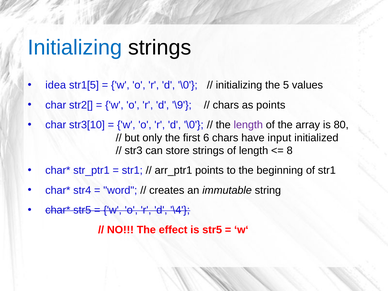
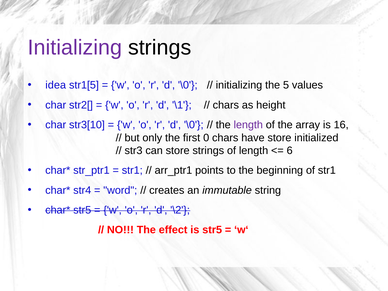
Initializing at (75, 48) colour: blue -> purple
\9: \9 -> \1
as points: points -> height
80: 80 -> 16
6: 6 -> 0
have input: input -> store
8: 8 -> 6
\4: \4 -> \2
